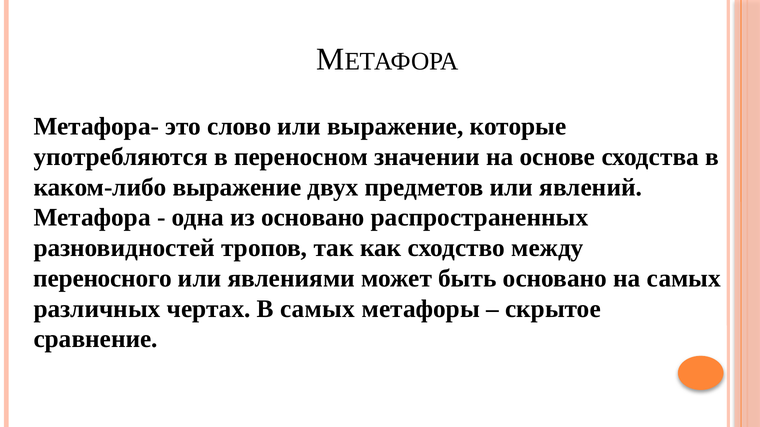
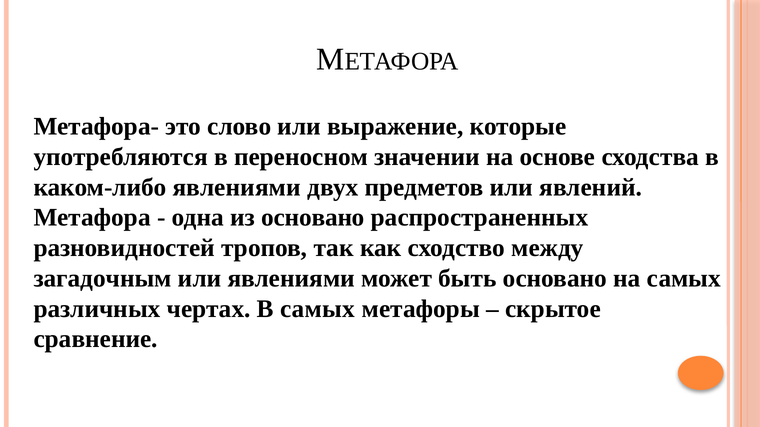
каком-либо выражение: выражение -> явлениями
переносного: переносного -> загадочным
